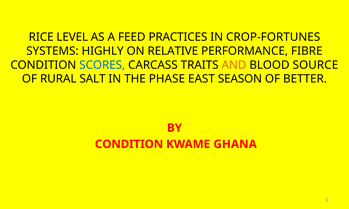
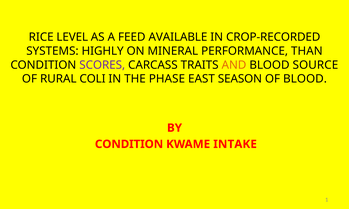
PRACTICES: PRACTICES -> AVAILABLE
CROP-FORTUNES: CROP-FORTUNES -> CROP-RECORDED
RELATIVE: RELATIVE -> MINERAL
FIBRE: FIBRE -> THAN
SCORES colour: blue -> purple
SALT: SALT -> COLI
OF BETTER: BETTER -> BLOOD
GHANA: GHANA -> INTAKE
